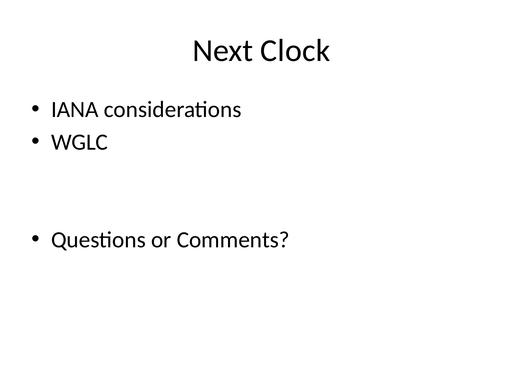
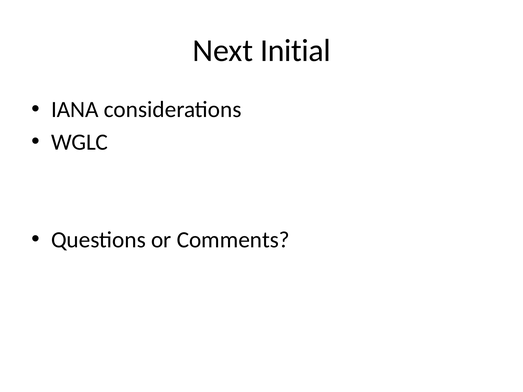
Clock: Clock -> Initial
